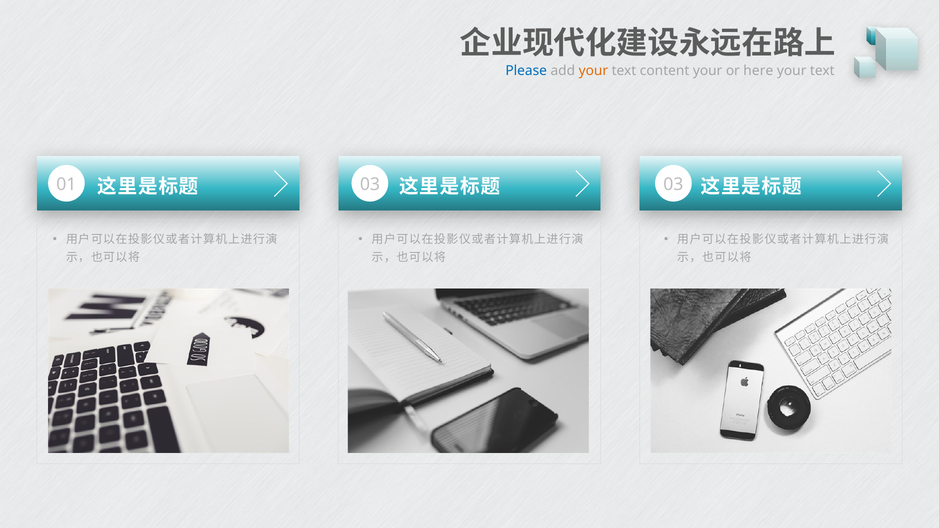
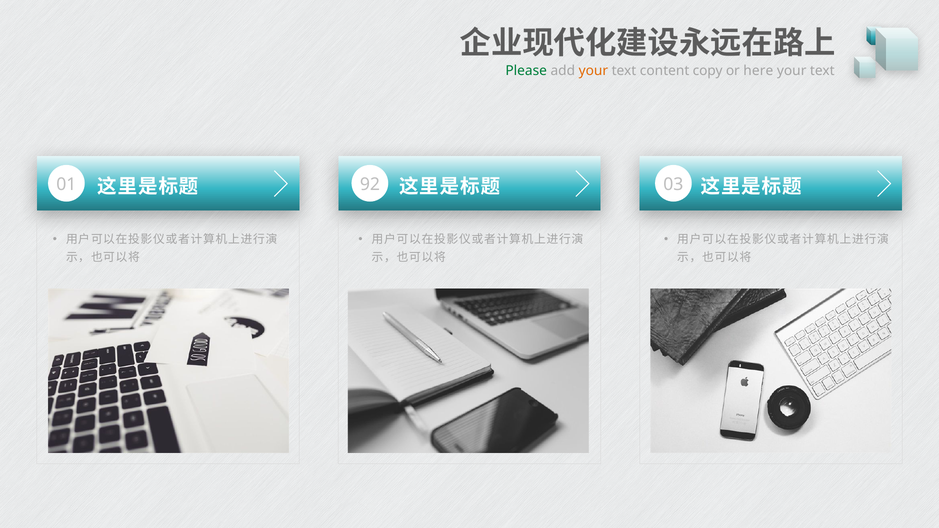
Please colour: blue -> green
content your: your -> copy
01 03: 03 -> 92
